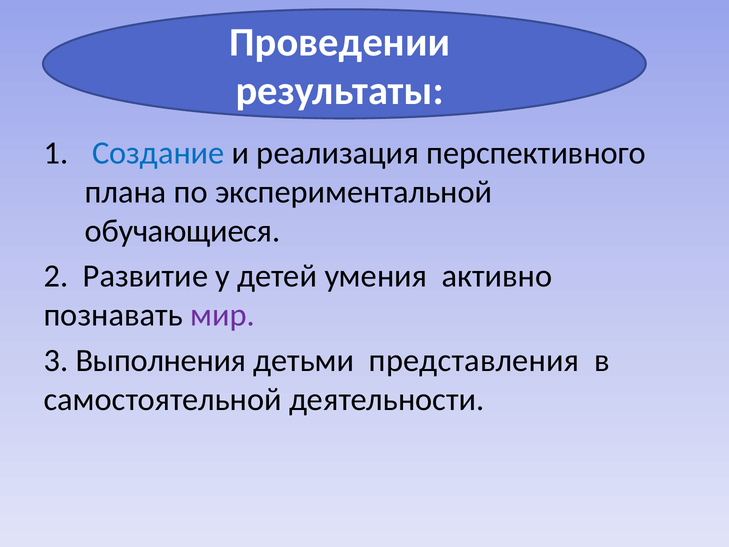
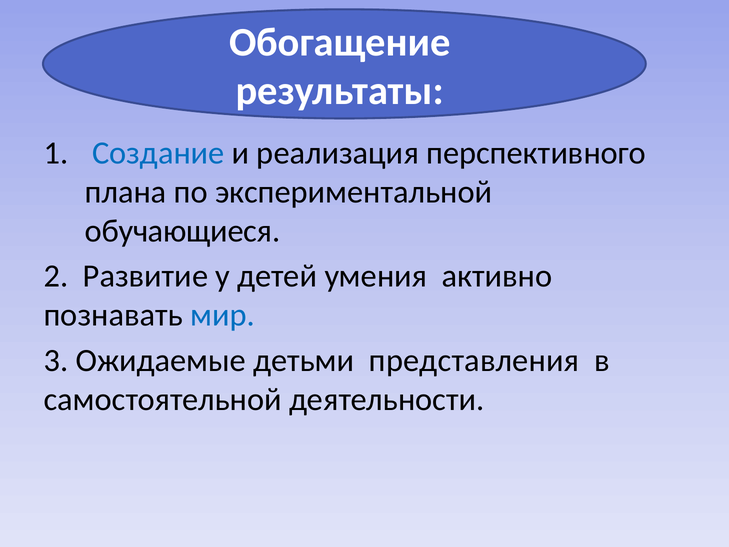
Проведении: Проведении -> Обогащение
мир colour: purple -> blue
Выполнения: Выполнения -> Ожидаемые
